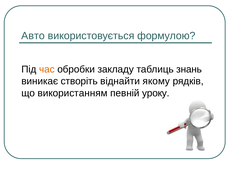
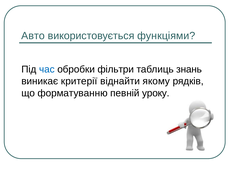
формулою: формулою -> функціями
час colour: orange -> blue
закладу: закладу -> фільтри
створіть: створіть -> критерії
використанням: використанням -> форматуванню
